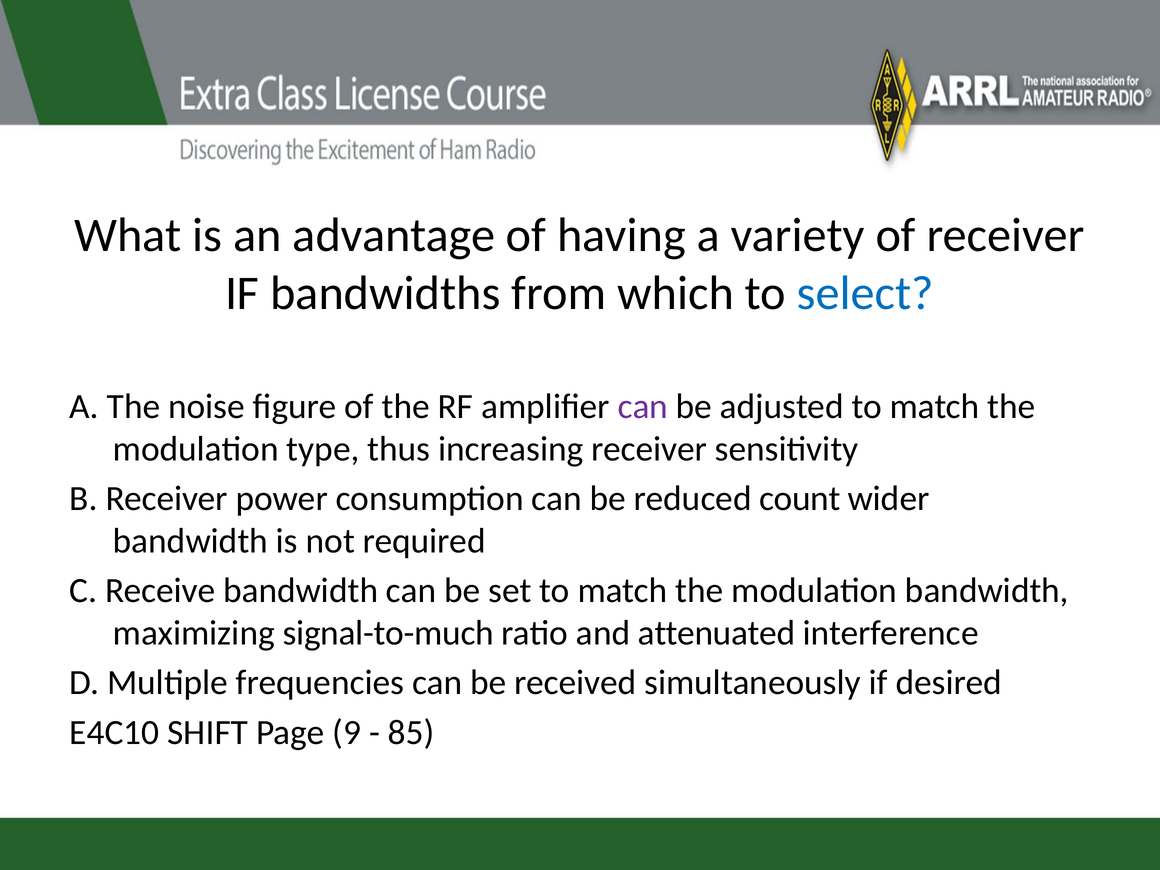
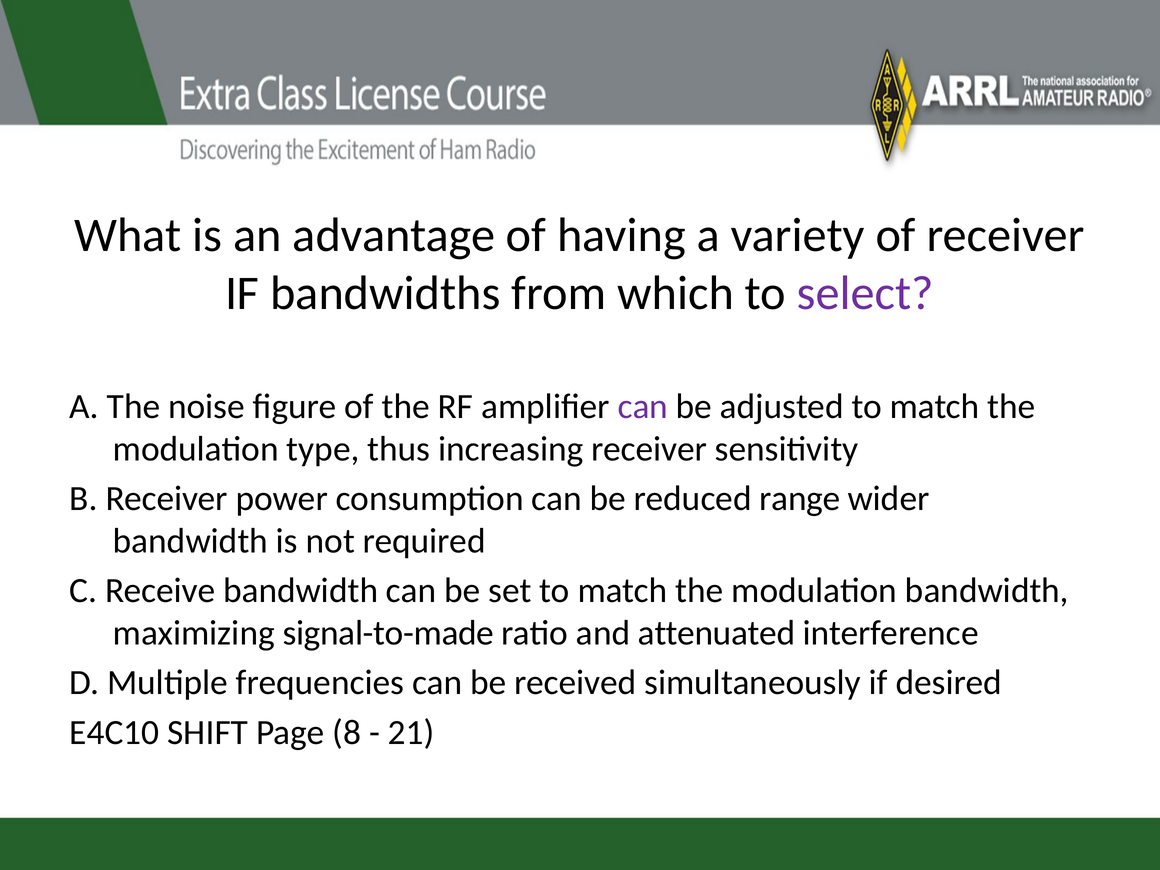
select colour: blue -> purple
count: count -> range
signal-to-much: signal-to-much -> signal-to-made
9: 9 -> 8
85: 85 -> 21
